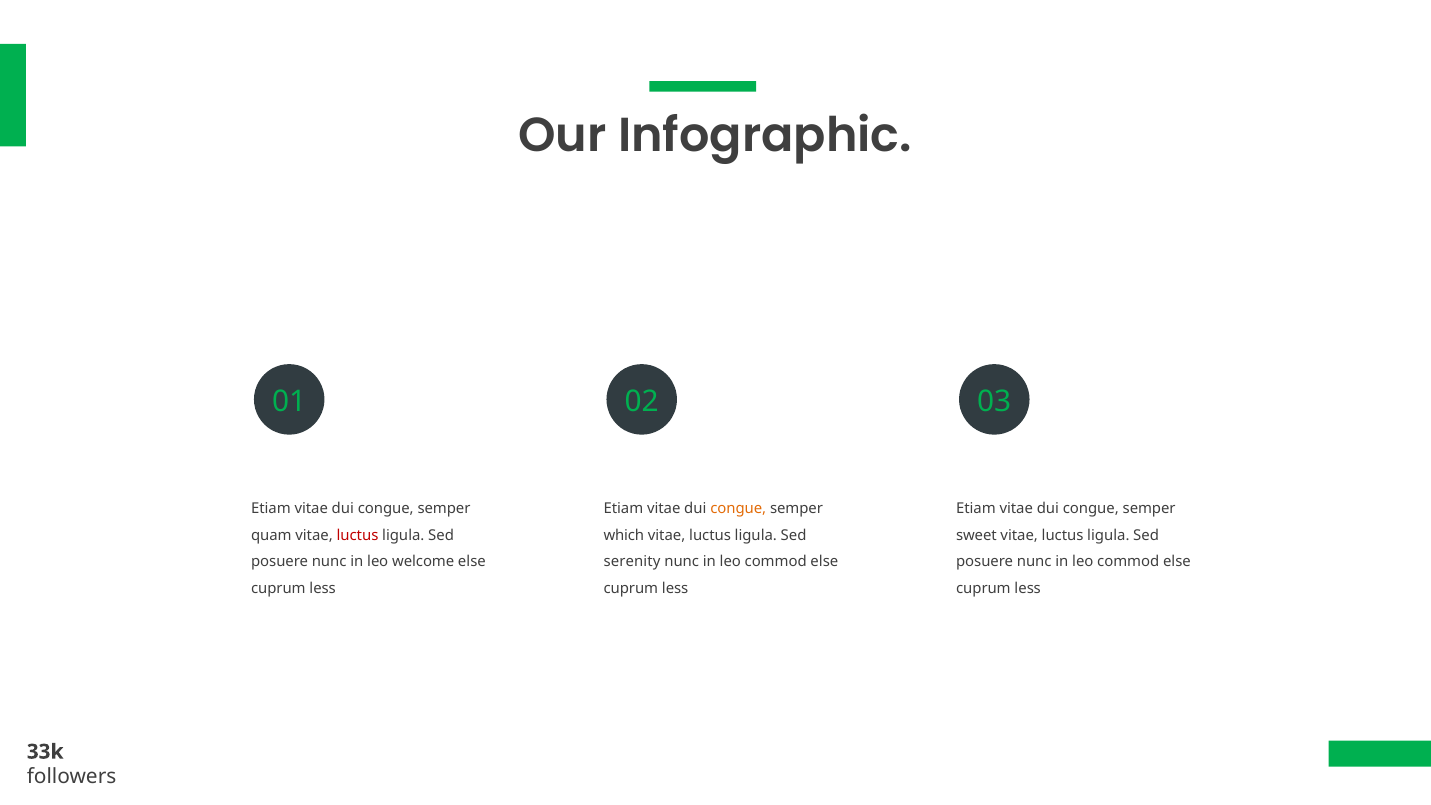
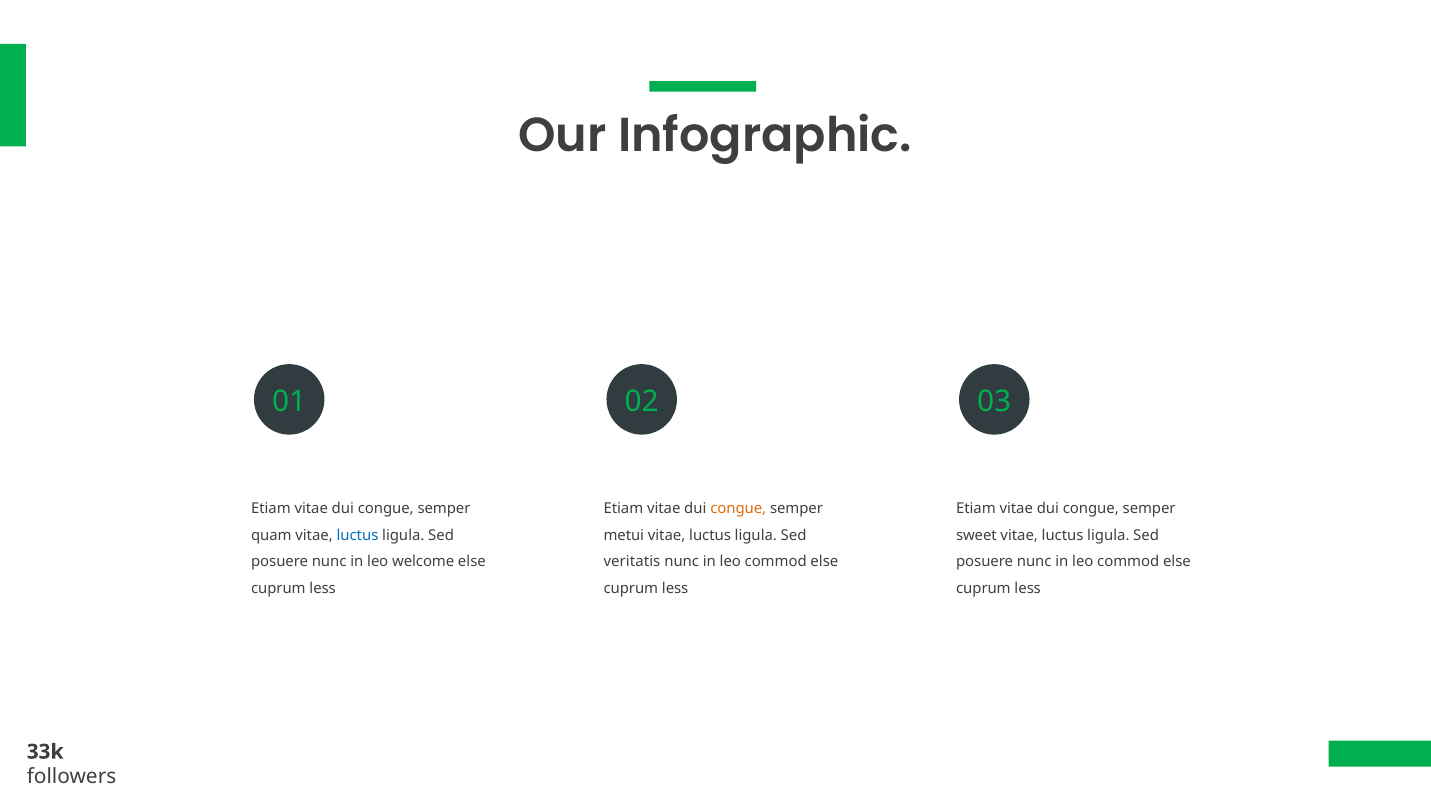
luctus at (357, 535) colour: red -> blue
which: which -> metui
serenity: serenity -> veritatis
